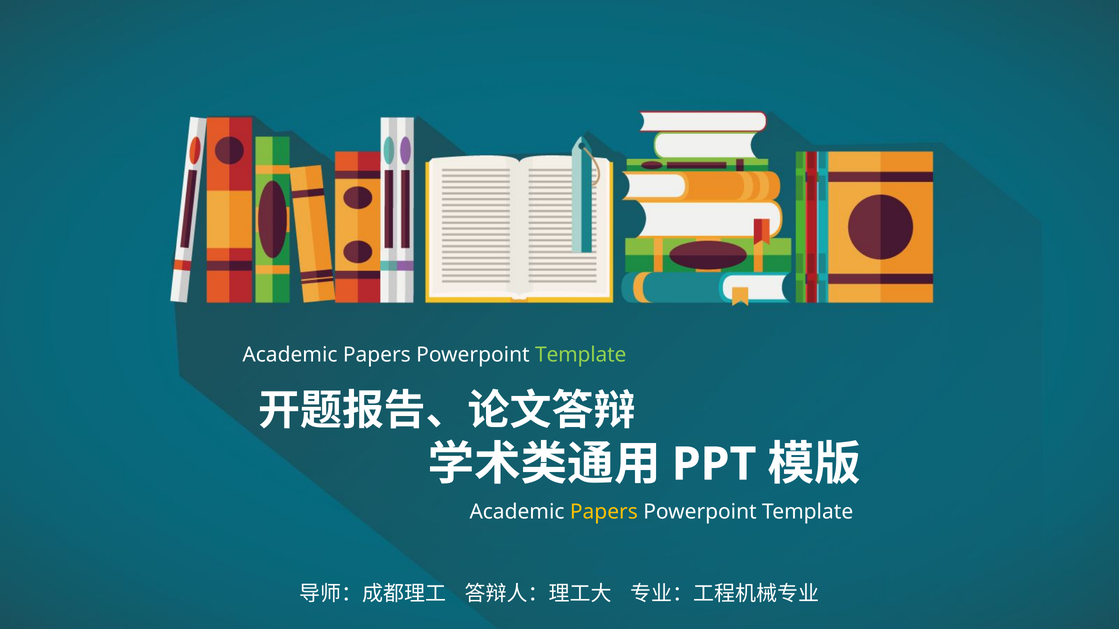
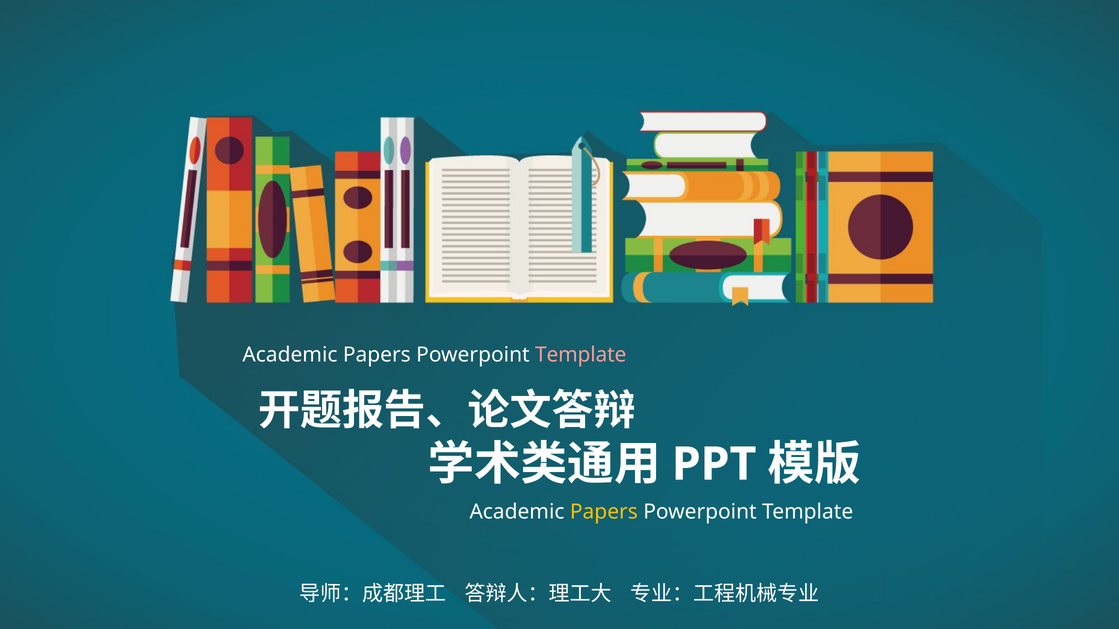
Template at (581, 355) colour: light green -> pink
